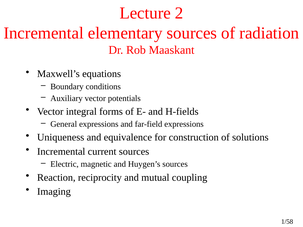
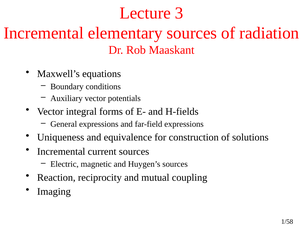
2: 2 -> 3
